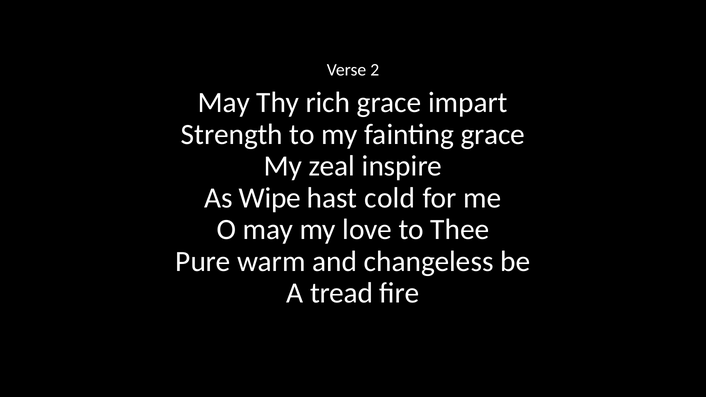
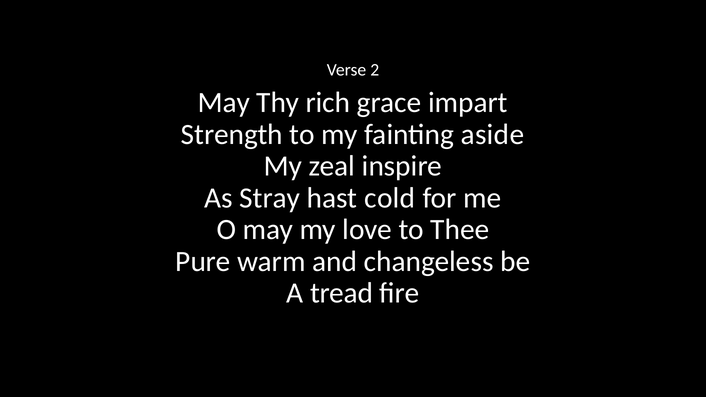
fainting grace: grace -> aside
Wipe: Wipe -> Stray
